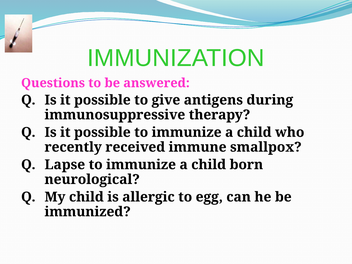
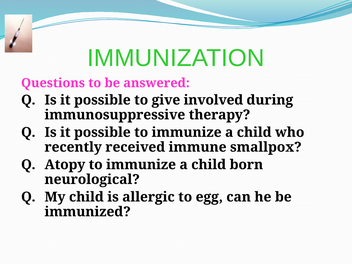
antigens: antigens -> involved
Lapse: Lapse -> Atopy
